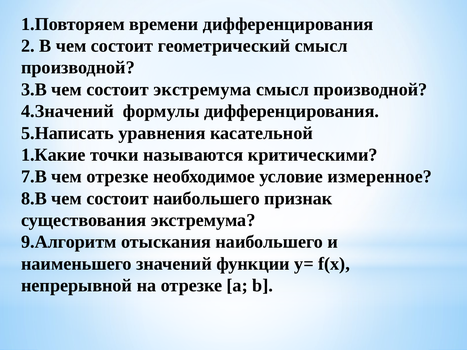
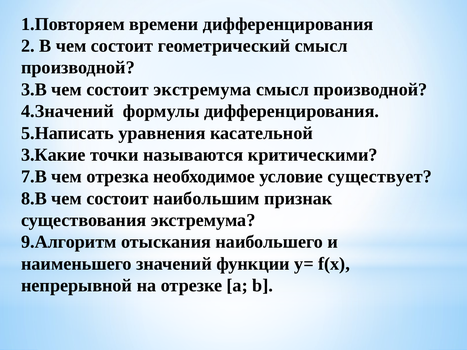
1.Какие: 1.Какие -> 3.Какие
чем отрезке: отрезке -> отрезка
измеренное: измеренное -> существует
состоит наибольшего: наибольшего -> наибольшим
